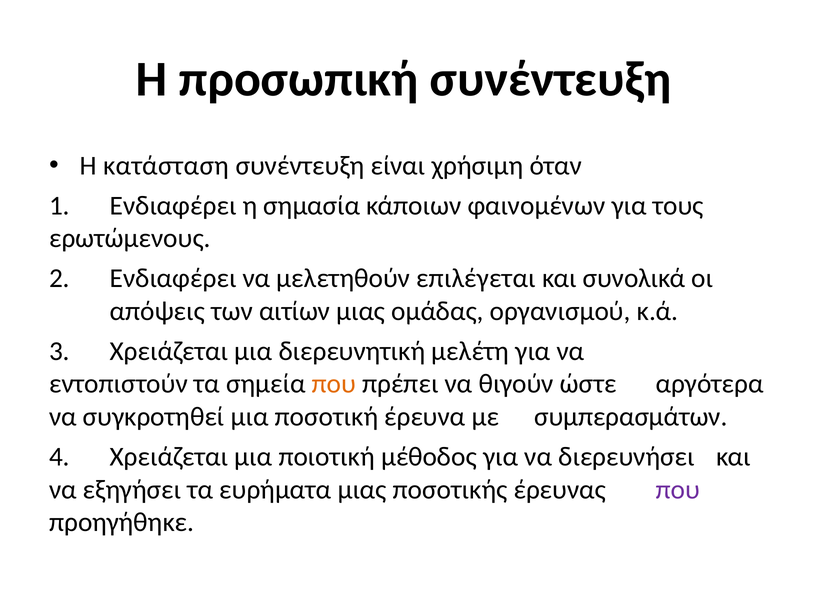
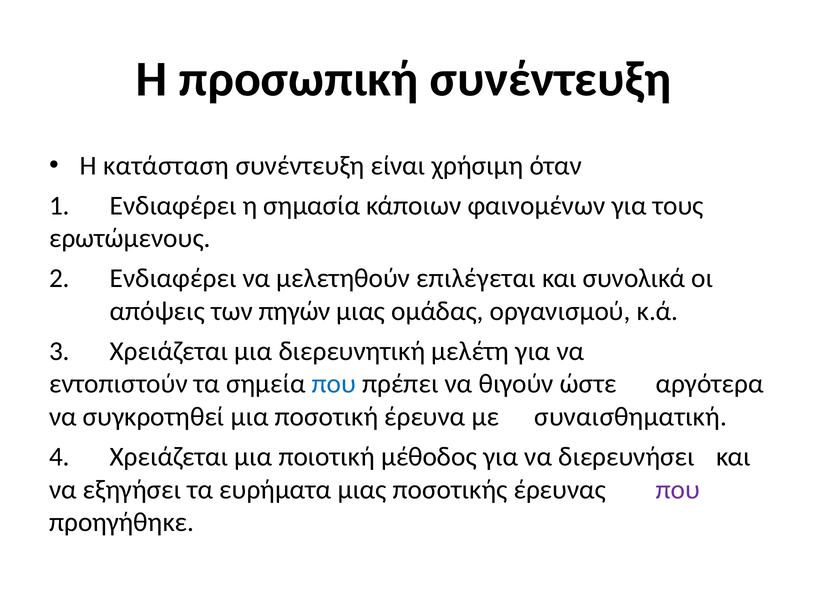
αιτίων: αιτίων -> πηγών
που at (334, 384) colour: orange -> blue
συμπερασμάτων: συμπερασμάτων -> συναισθηματική
